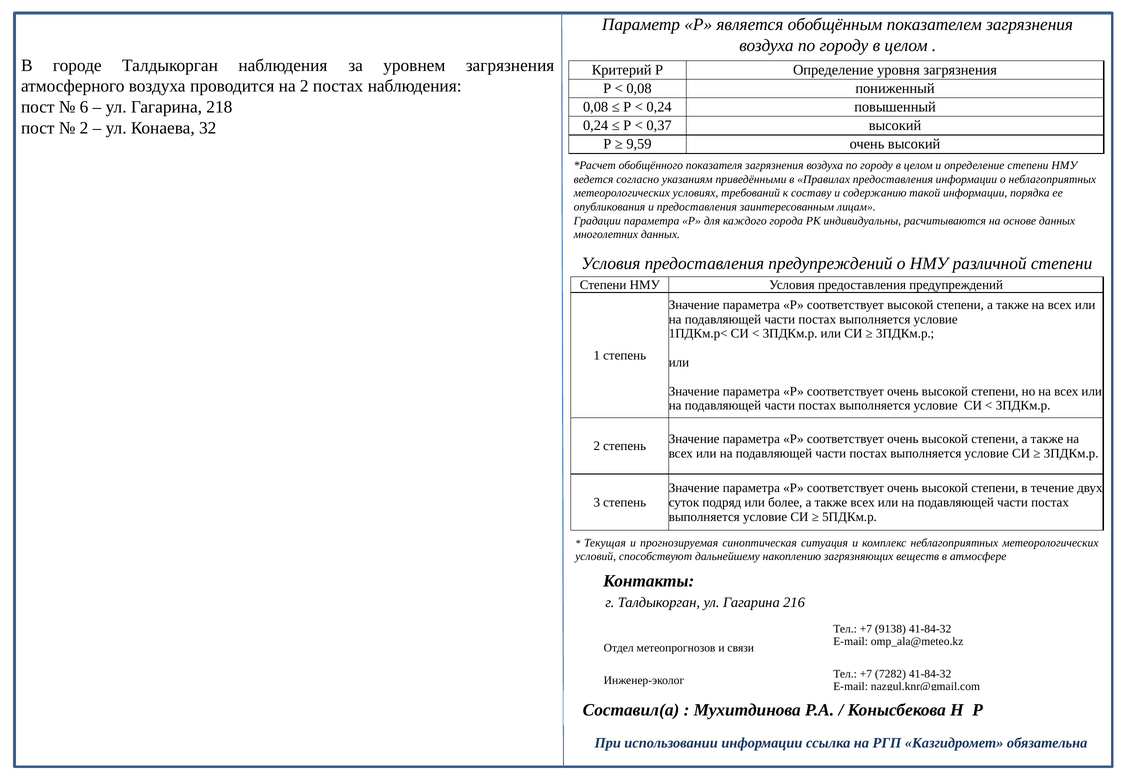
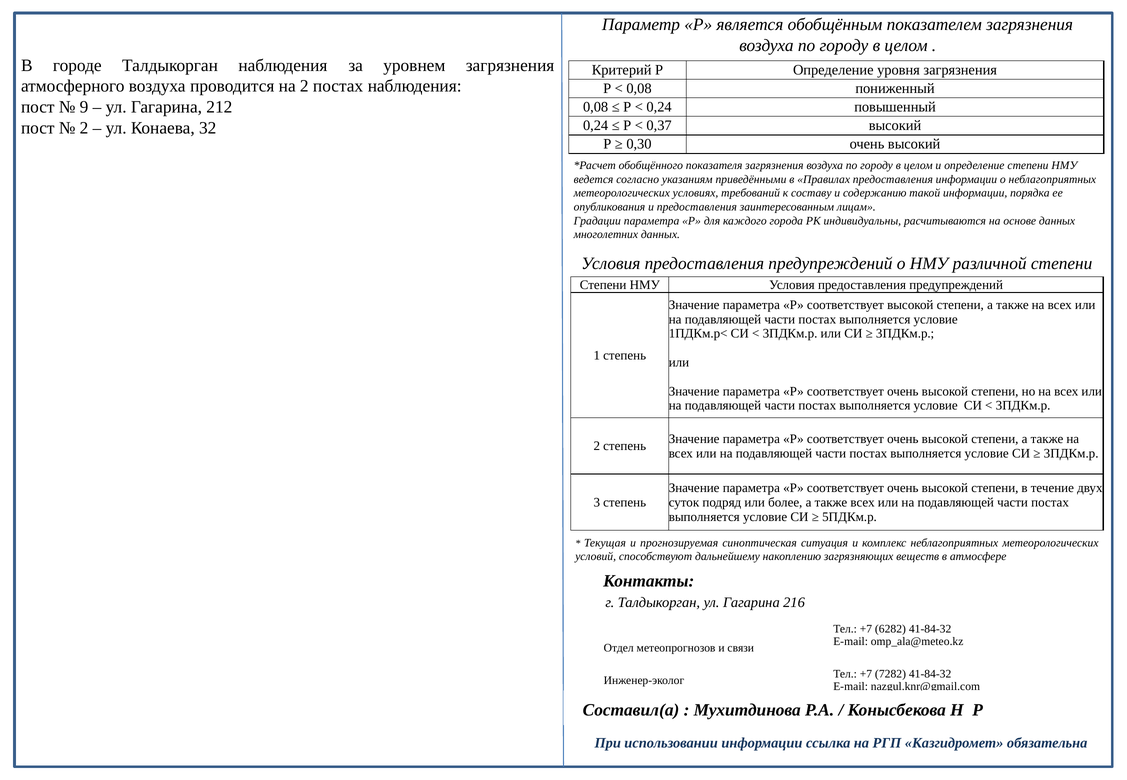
6: 6 -> 9
218: 218 -> 212
9,59: 9,59 -> 0,30
9138: 9138 -> 6282
